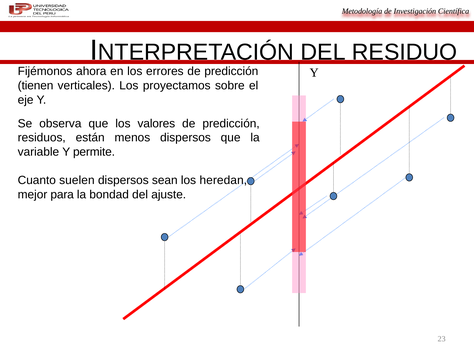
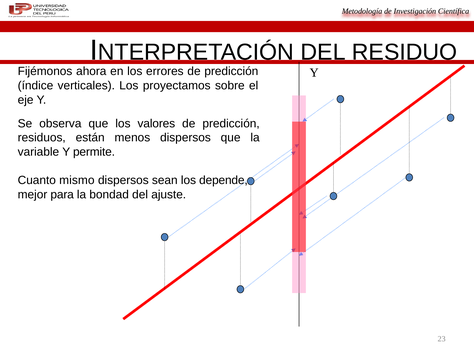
tienen: tienen -> índice
suelen: suelen -> mismo
heredan: heredan -> depende
